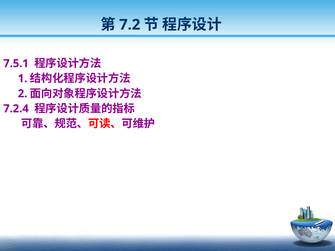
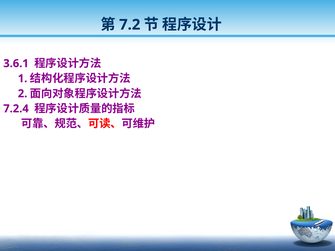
7.5.1: 7.5.1 -> 3.6.1
